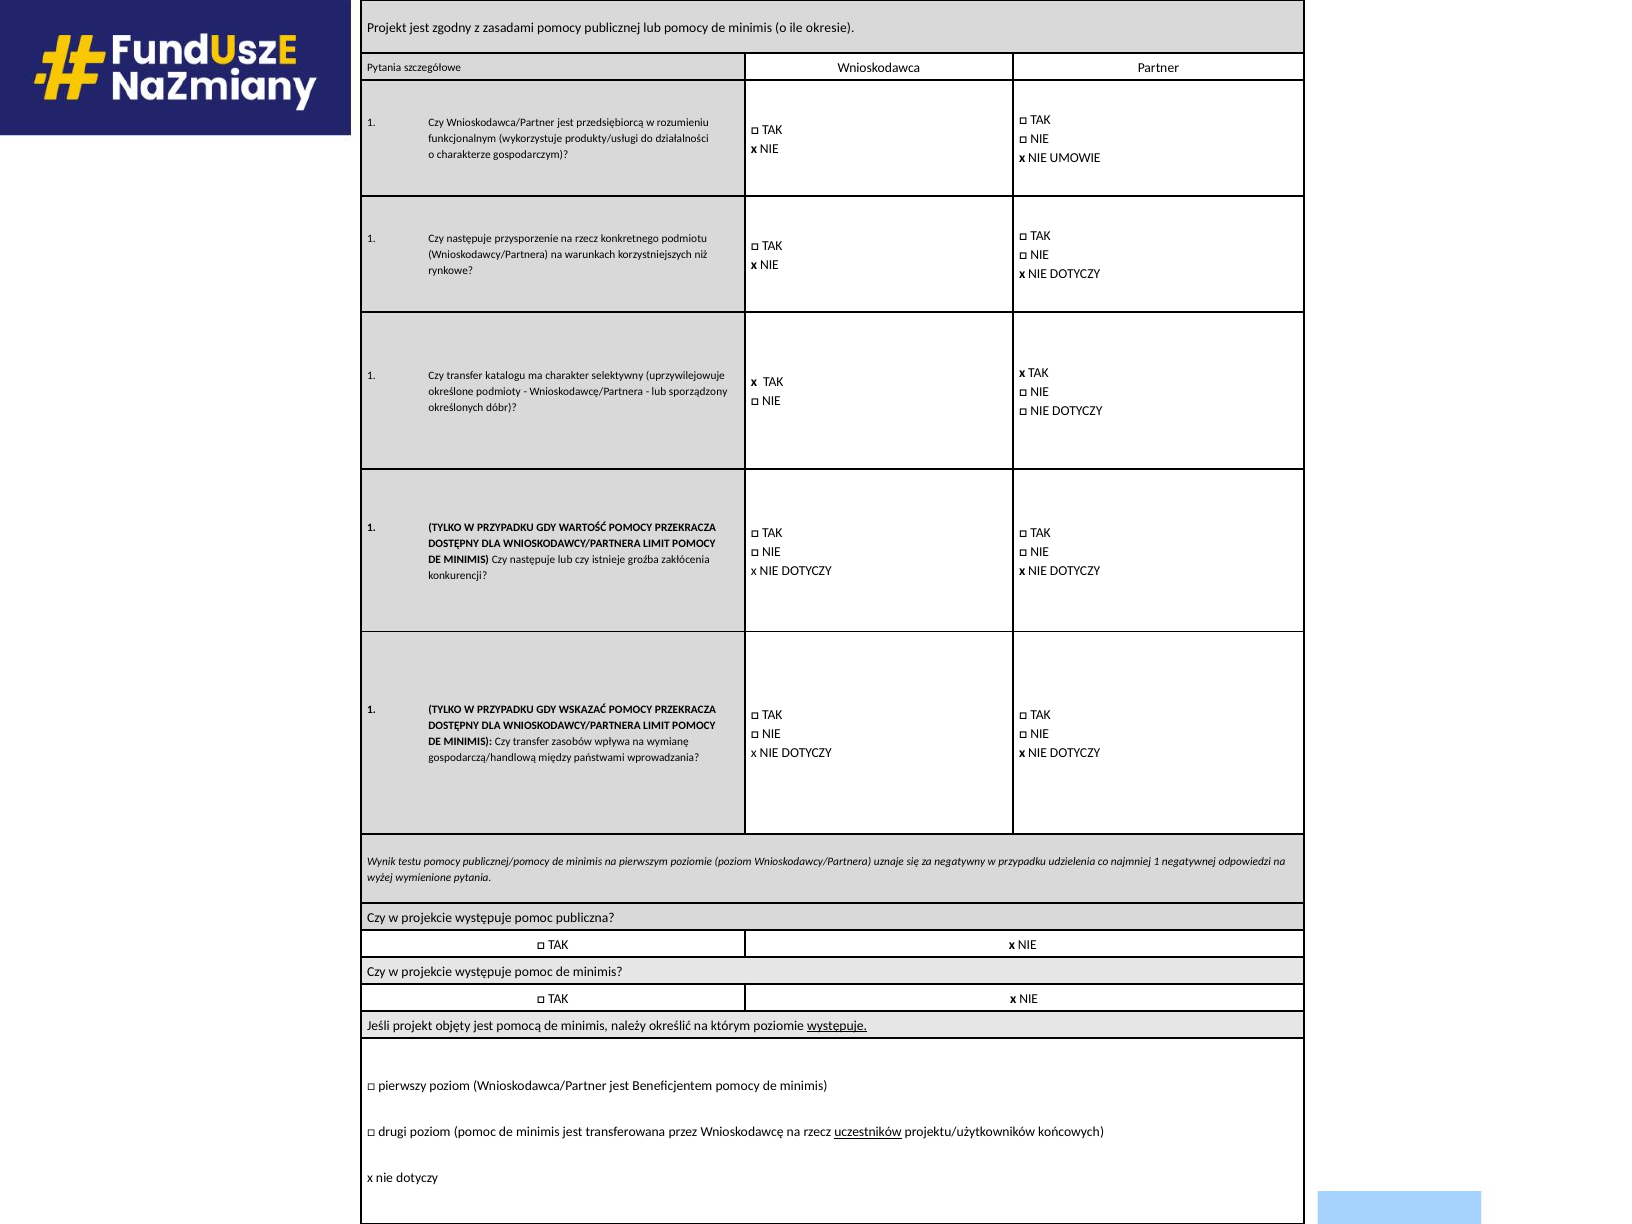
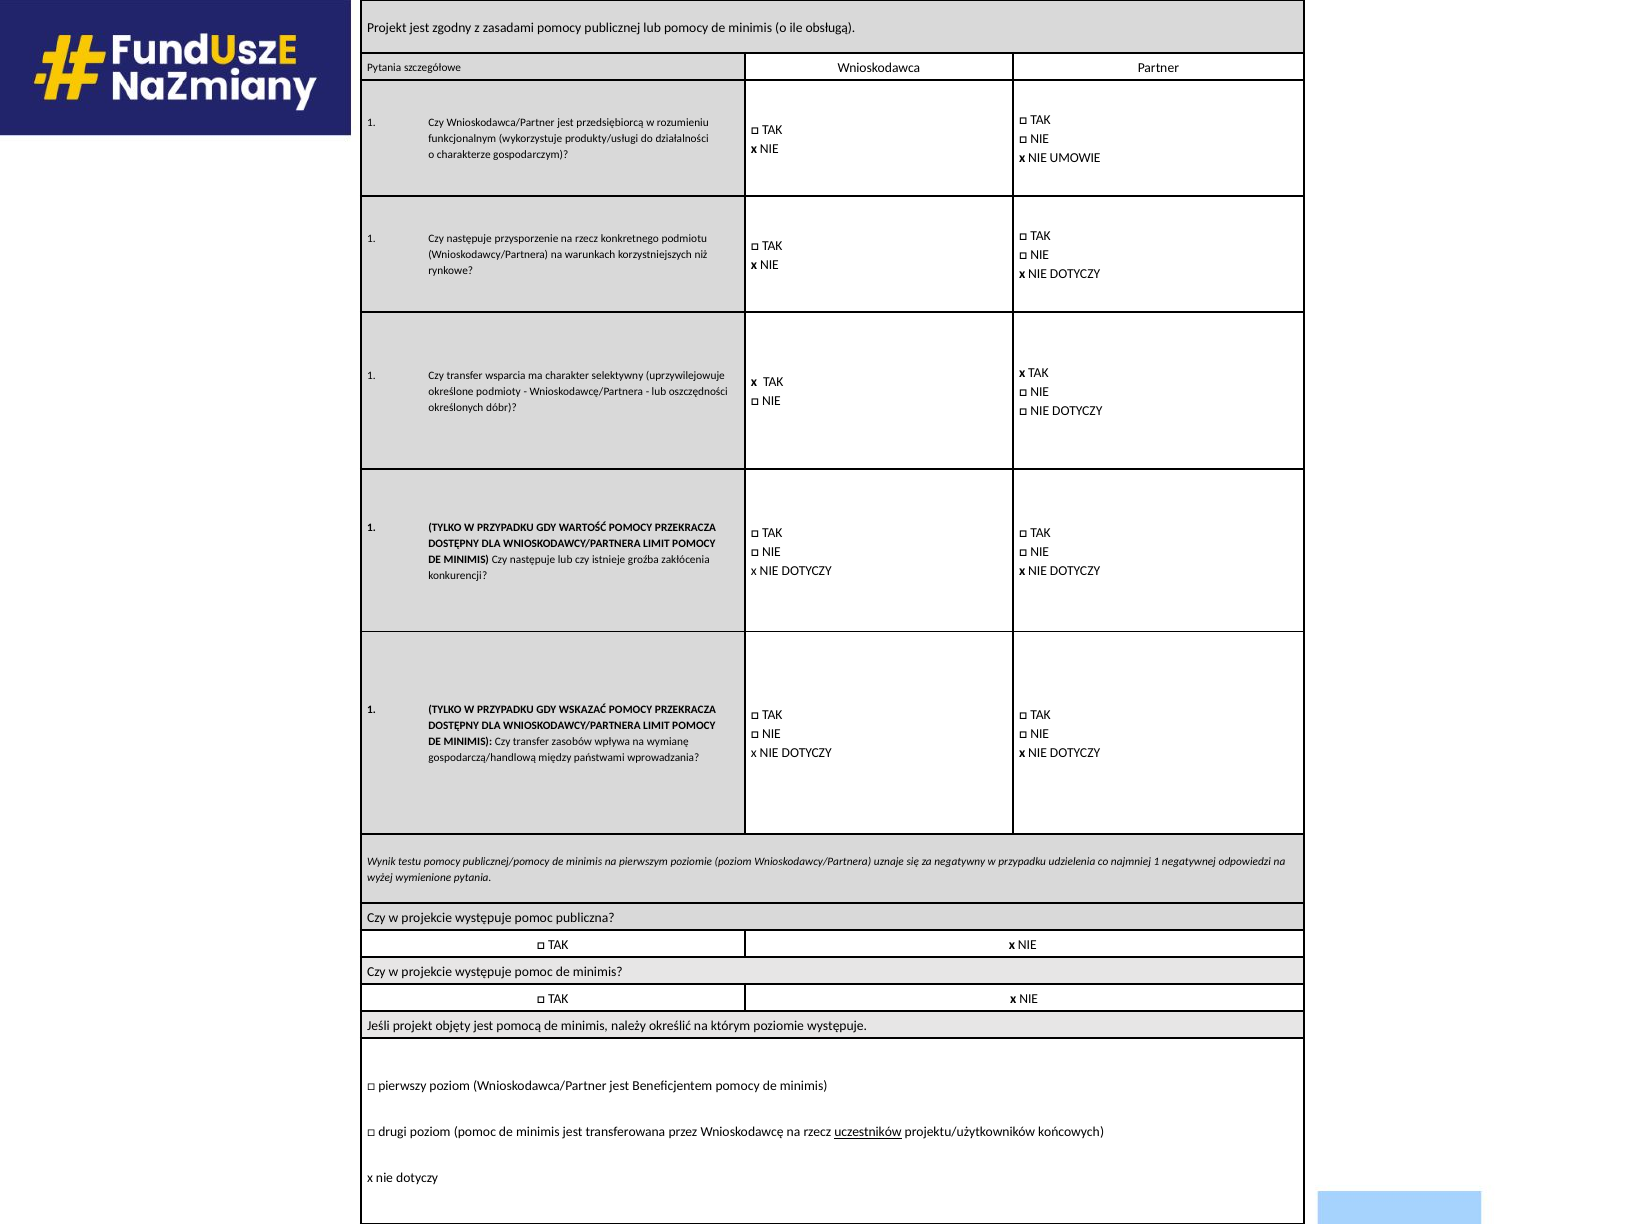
okresie: okresie -> obsługą
katalogu: katalogu -> wsparcia
sporządzony: sporządzony -> oszczędności
występuje at (837, 1026) underline: present -> none
